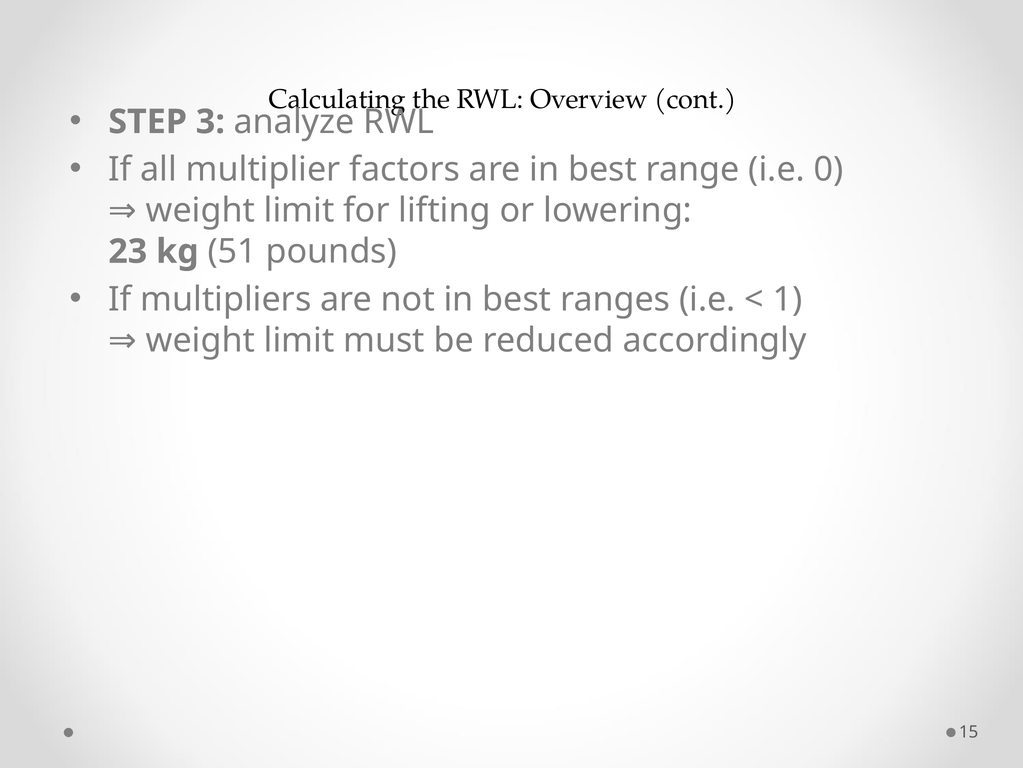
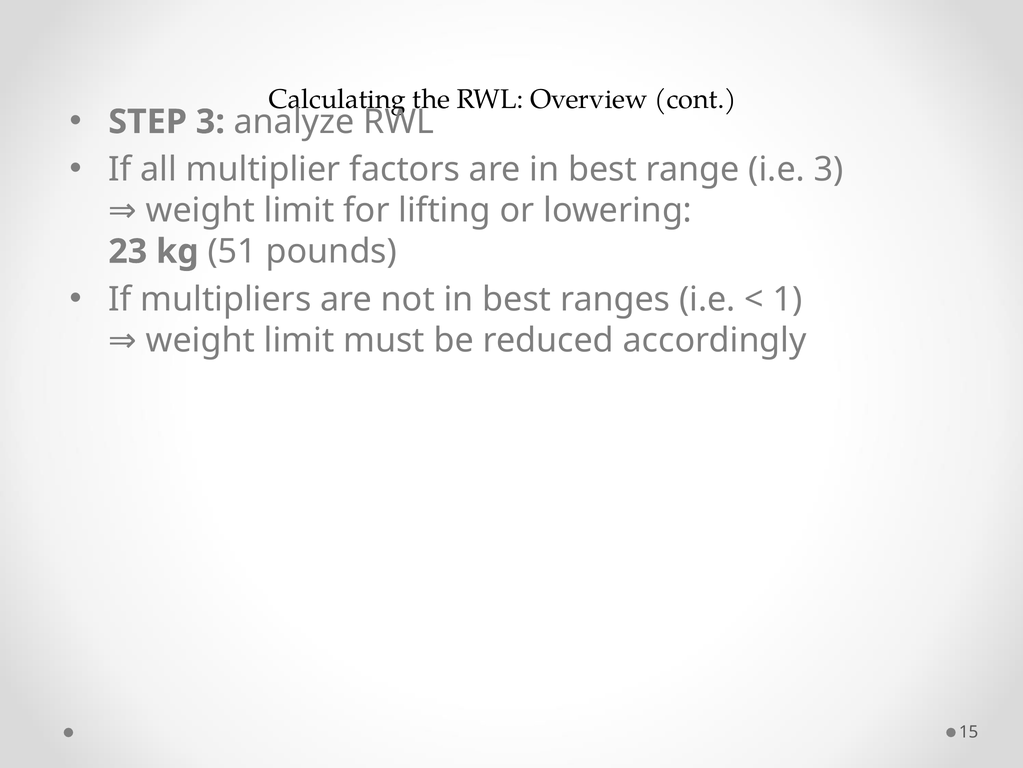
i.e 0: 0 -> 3
